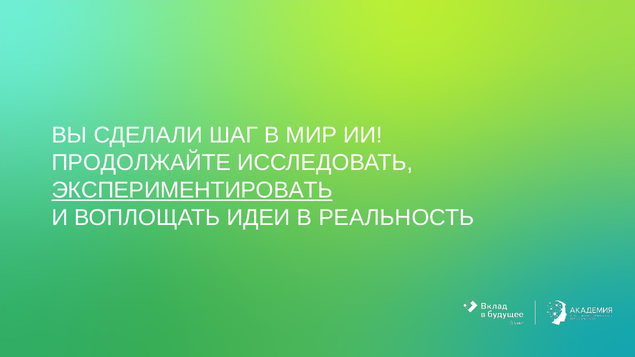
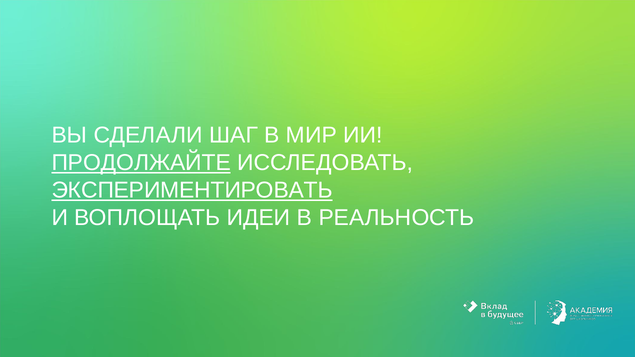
ПРОДОЛЖАЙТЕ underline: none -> present
